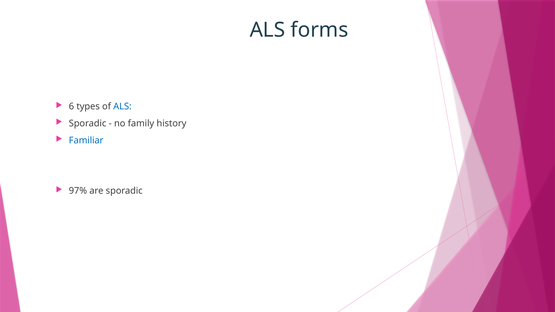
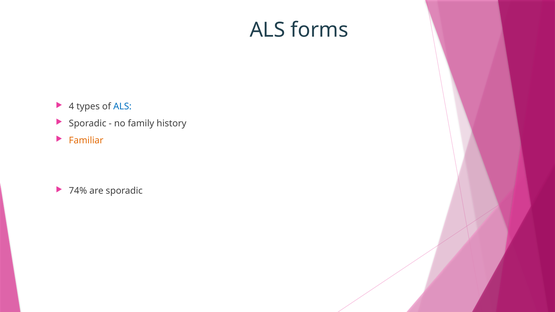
6: 6 -> 4
Familiar colour: blue -> orange
97%: 97% -> 74%
